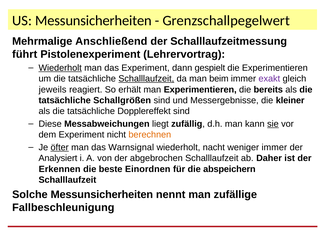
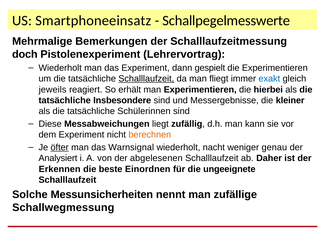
US Messunsicherheiten: Messunsicherheiten -> Smartphoneeinsatz
Grenzschallpegelwert: Grenzschallpegelwert -> Schallpegelmesswerte
Anschließend: Anschließend -> Bemerkungen
führt: führt -> doch
Wiederholt at (60, 68) underline: present -> none
beim: beim -> fliegt
exakt colour: purple -> blue
bereits: bereits -> hierbei
Schallgrößen: Schallgrößen -> Insbesondere
Dopplereffekt: Dopplereffekt -> Schülerinnen
sie underline: present -> none
weniger immer: immer -> genau
abgebrochen: abgebrochen -> abgelesenen
abspeichern: abspeichern -> ungeeignete
Fallbeschleunigung: Fallbeschleunigung -> Schallwegmessung
